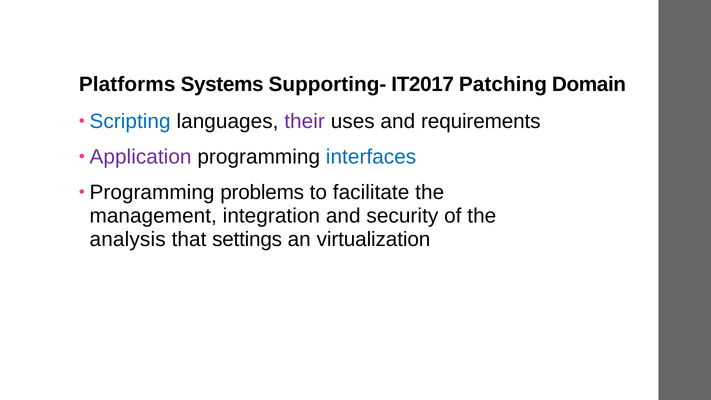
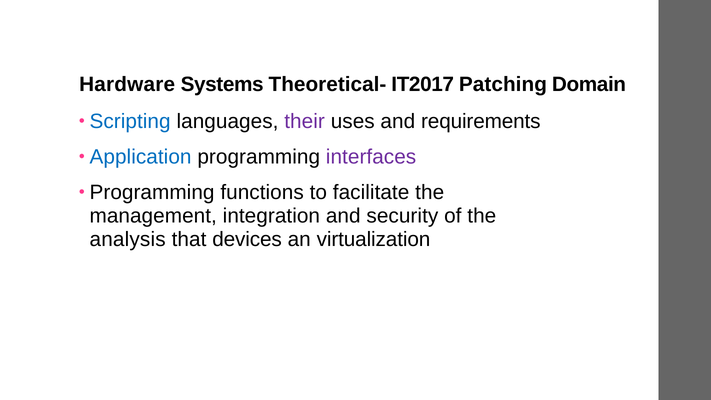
Platforms: Platforms -> Hardware
Supporting-: Supporting- -> Theoretical-
Application colour: purple -> blue
interfaces colour: blue -> purple
problems: problems -> functions
settings: settings -> devices
